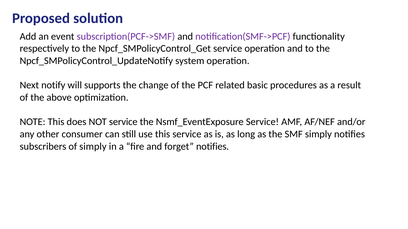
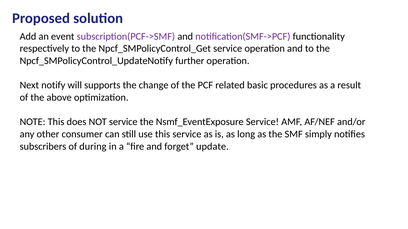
system: system -> further
of simply: simply -> during
forget notifies: notifies -> update
